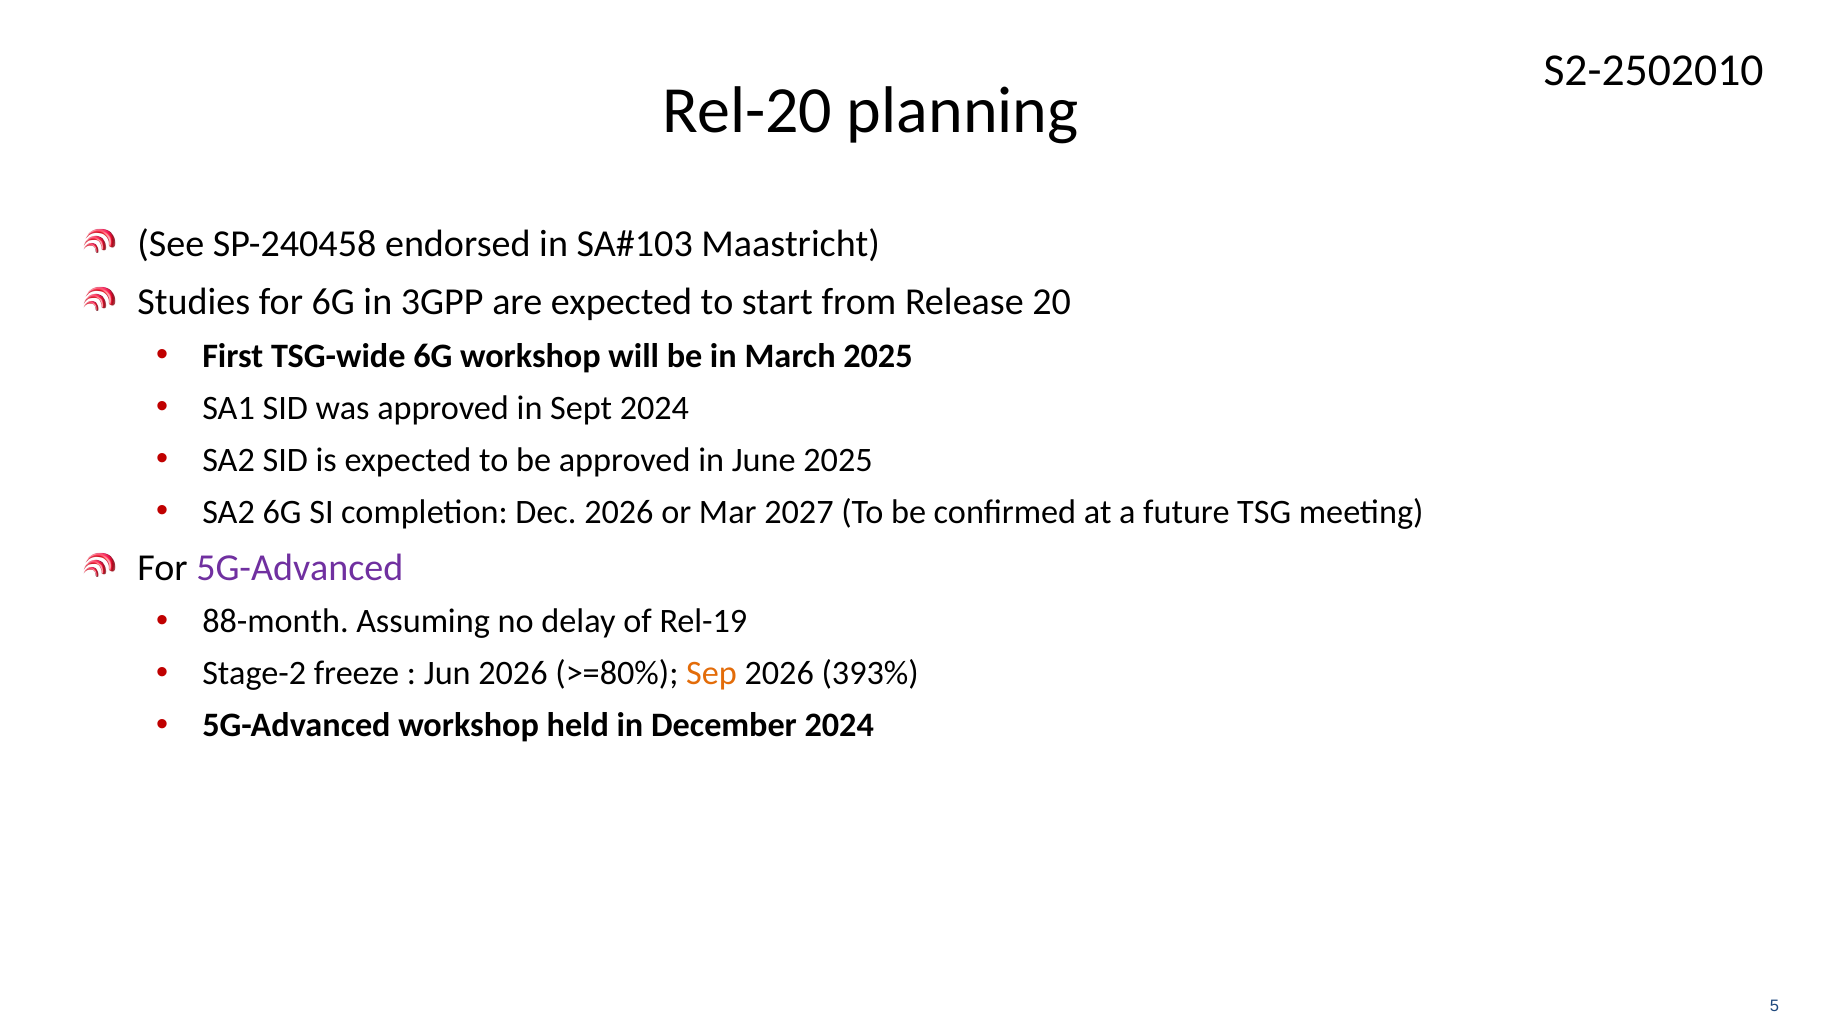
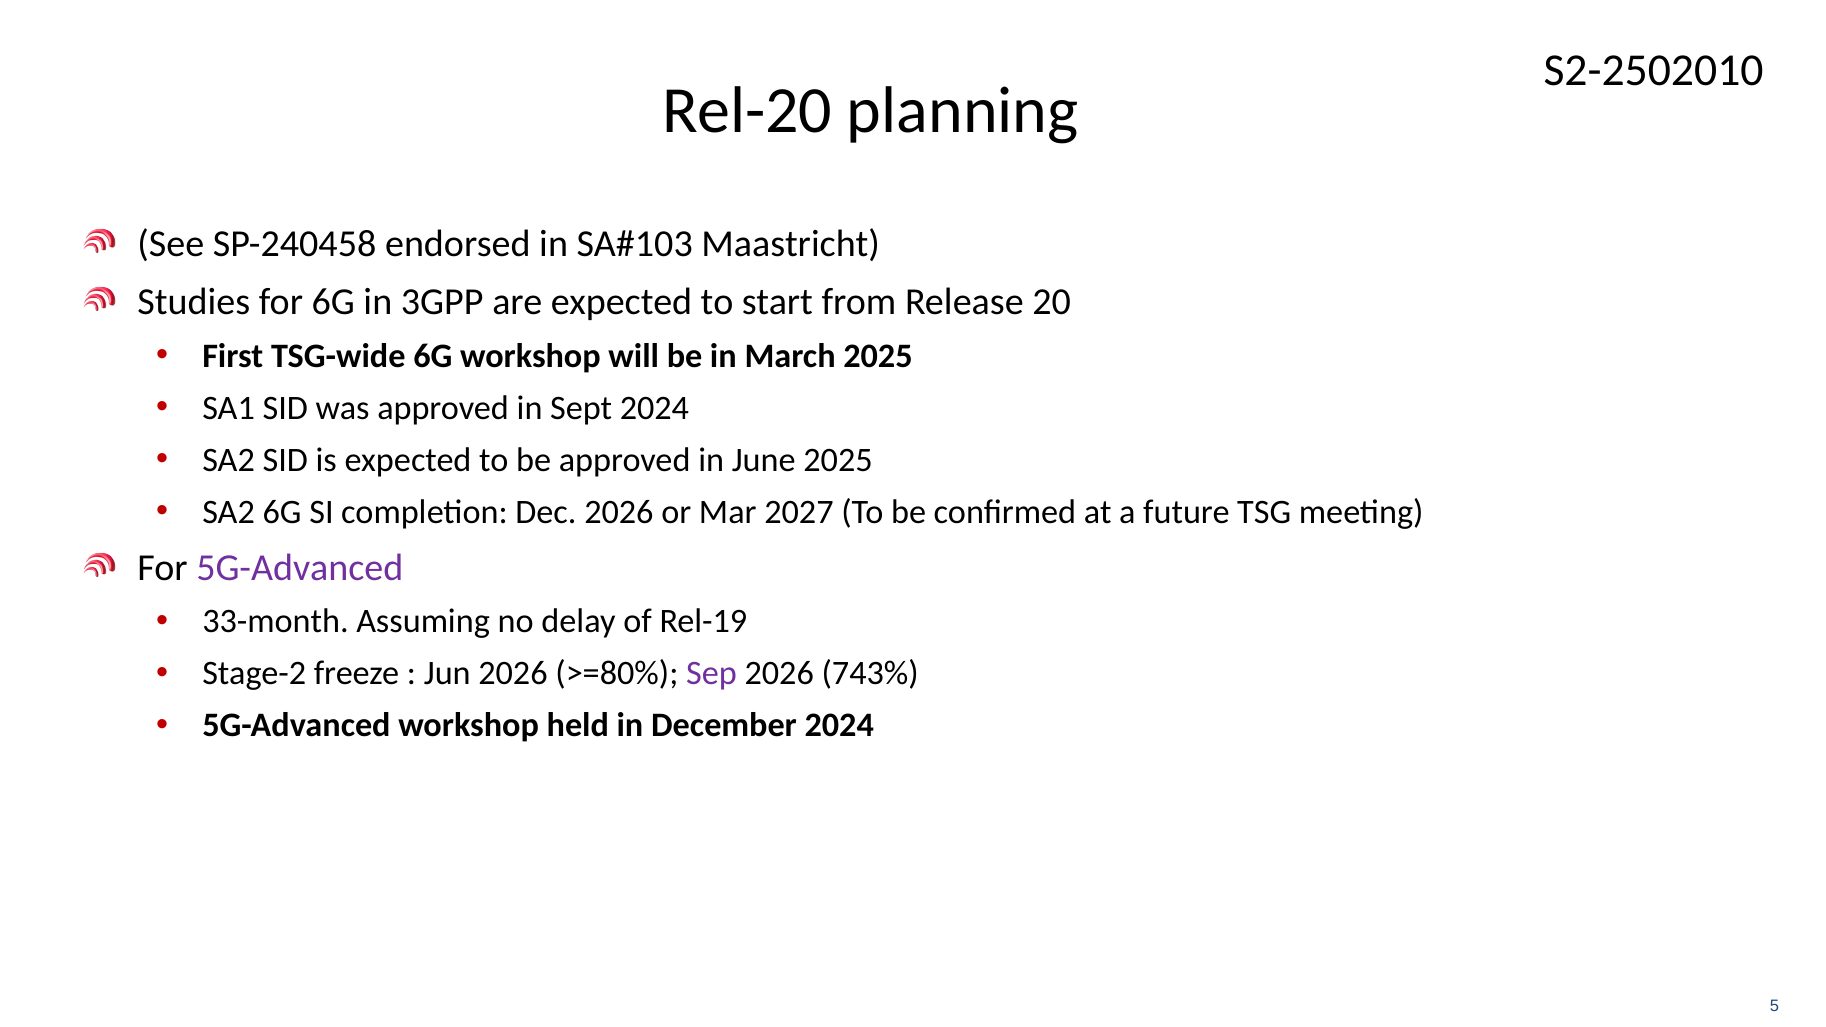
88-month: 88-month -> 33-month
Sep colour: orange -> purple
393%: 393% -> 743%
